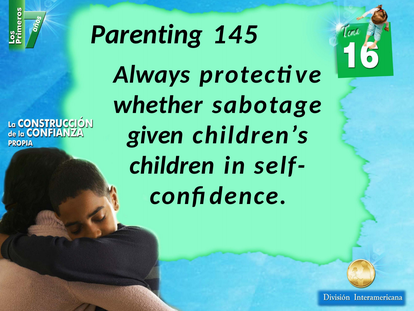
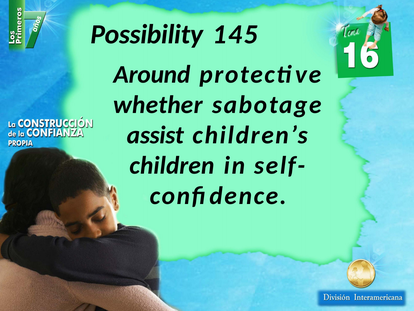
Parenting: Parenting -> Possibility
Always: Always -> Around
given: given -> assist
